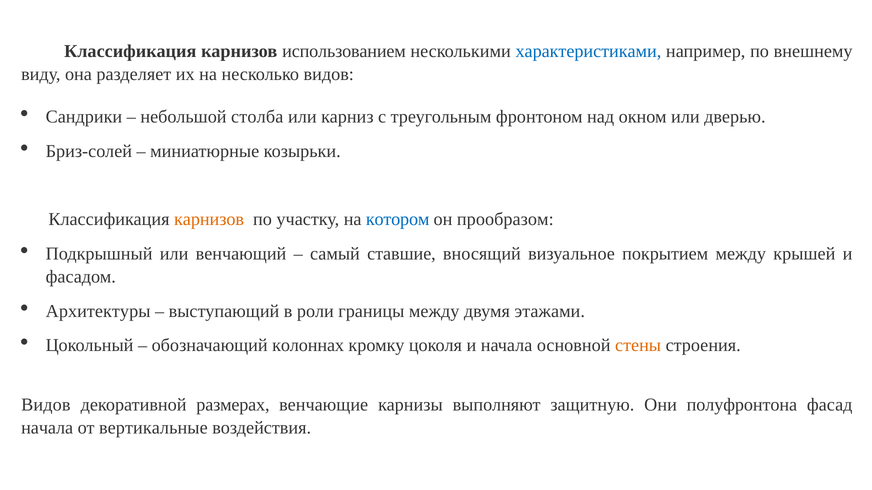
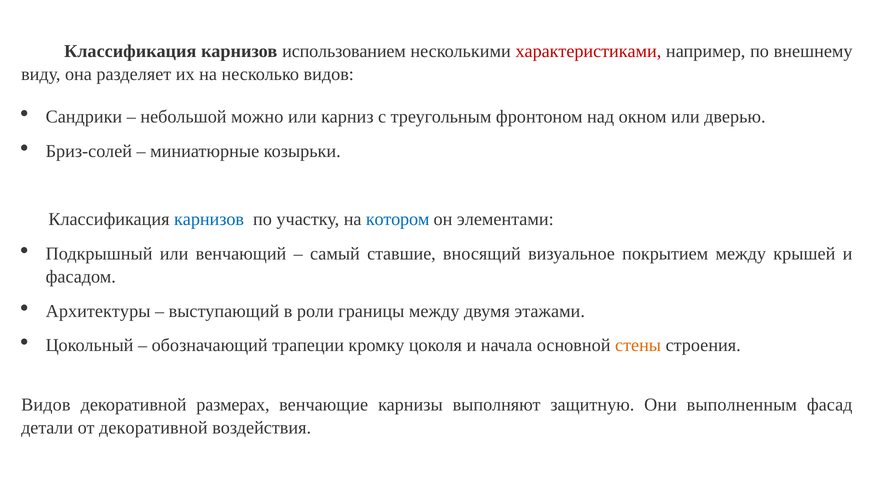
характеристиками colour: blue -> red
столба: столба -> можно
карнизов at (209, 220) colour: orange -> blue
прообразом: прообразом -> элементами
колоннах: колоннах -> трапеции
полуфронтона: полуфронтона -> выполненным
начала at (47, 428): начала -> детали
от вертикальные: вертикальные -> декоративной
